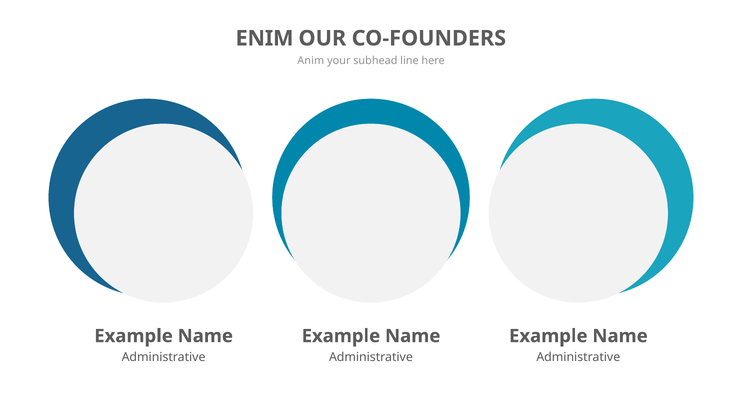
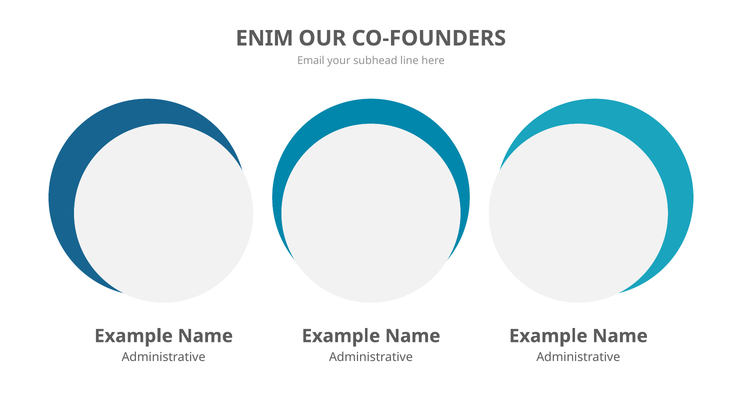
Anim: Anim -> Email
